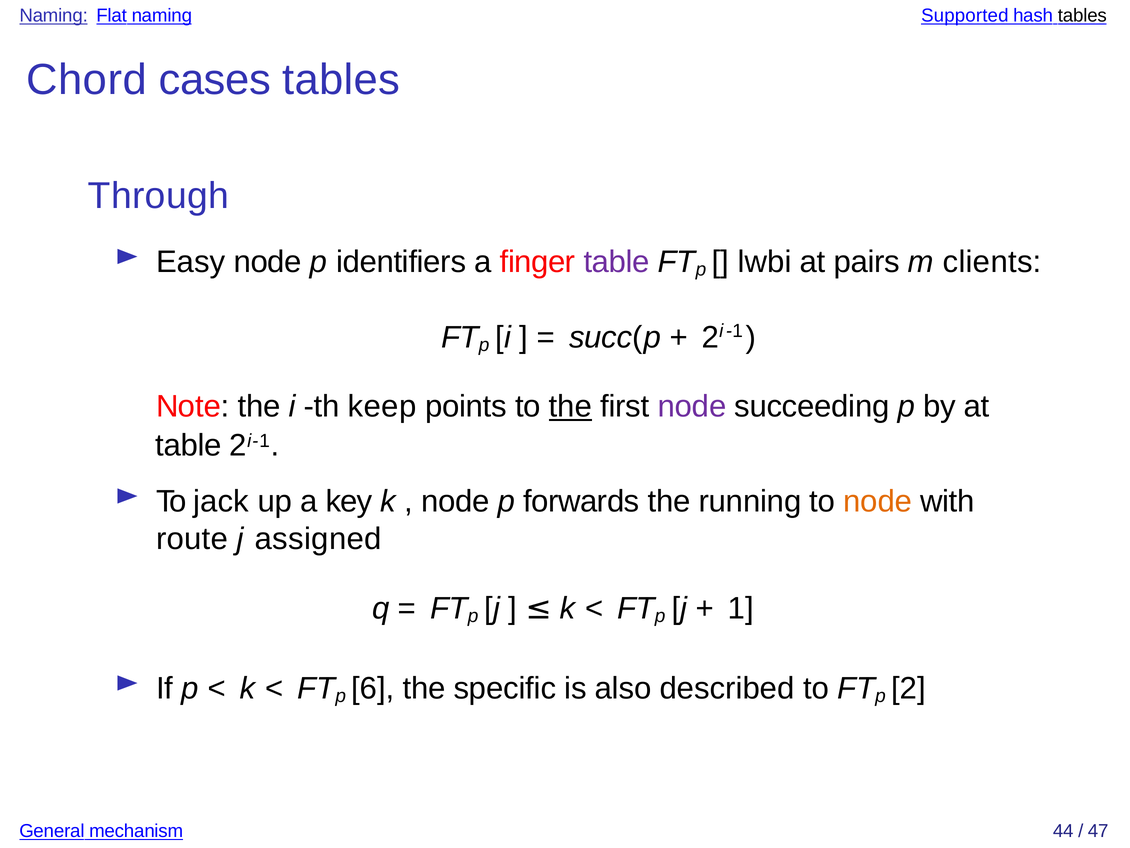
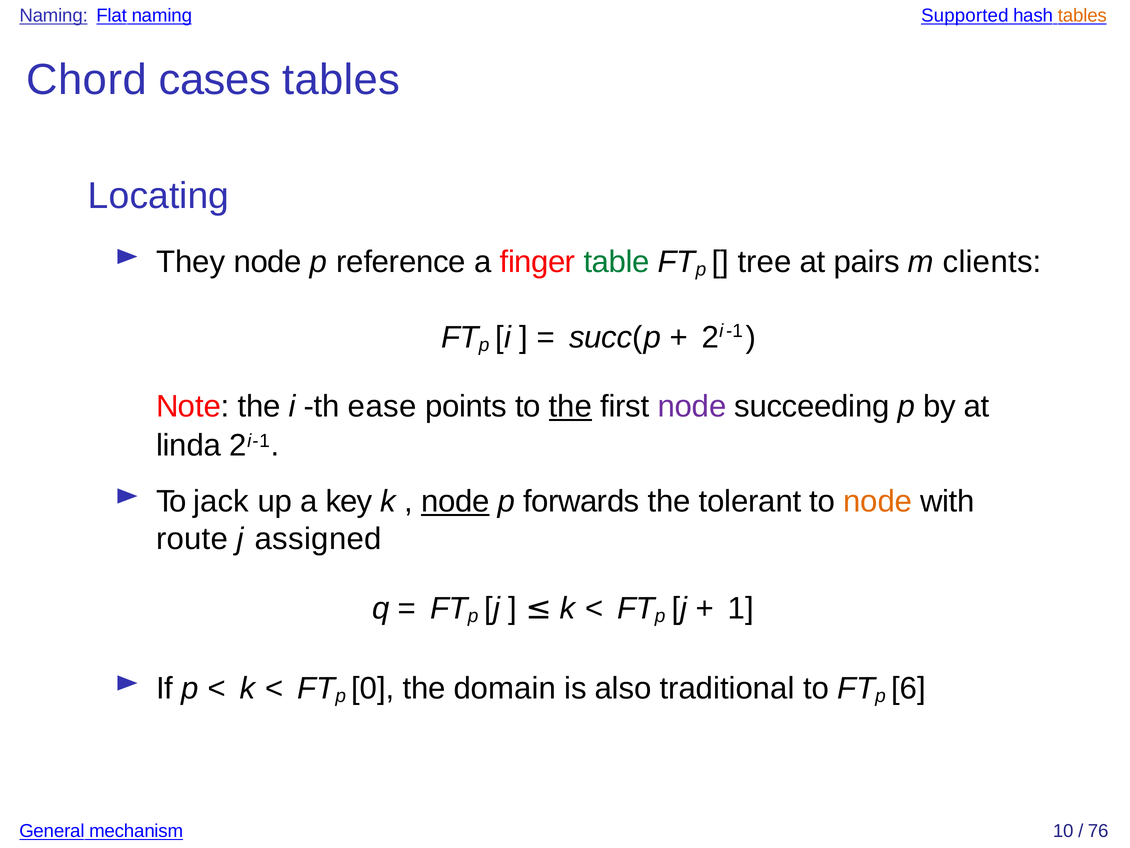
tables at (1082, 16) colour: black -> orange
Through: Through -> Locating
Easy: Easy -> They
identifiers: identifiers -> reference
table at (617, 262) colour: purple -> green
lwbi: lwbi -> tree
keep: keep -> ease
table at (189, 446): table -> linda
node at (455, 502) underline: none -> present
running: running -> tolerant
6: 6 -> 0
specific: specific -> domain
described: described -> traditional
2: 2 -> 6
44: 44 -> 10
47: 47 -> 76
